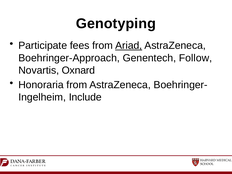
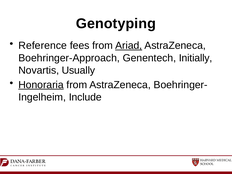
Participate: Participate -> Reference
Follow: Follow -> Initially
Oxnard: Oxnard -> Usually
Honoraria underline: none -> present
